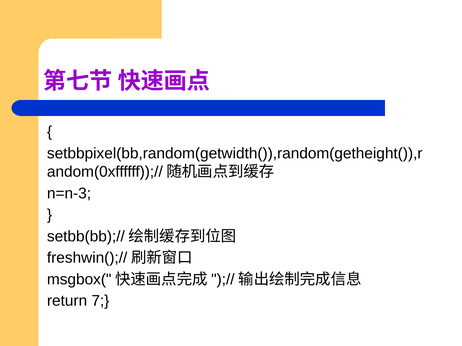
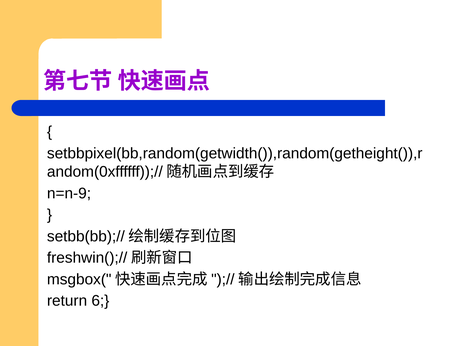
n=n-3: n=n-3 -> n=n-9
7: 7 -> 6
